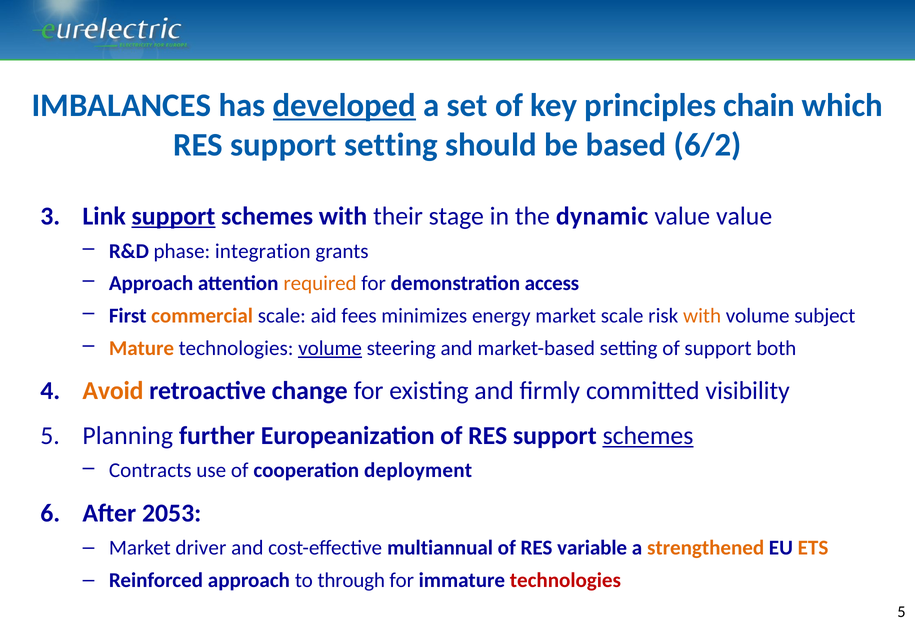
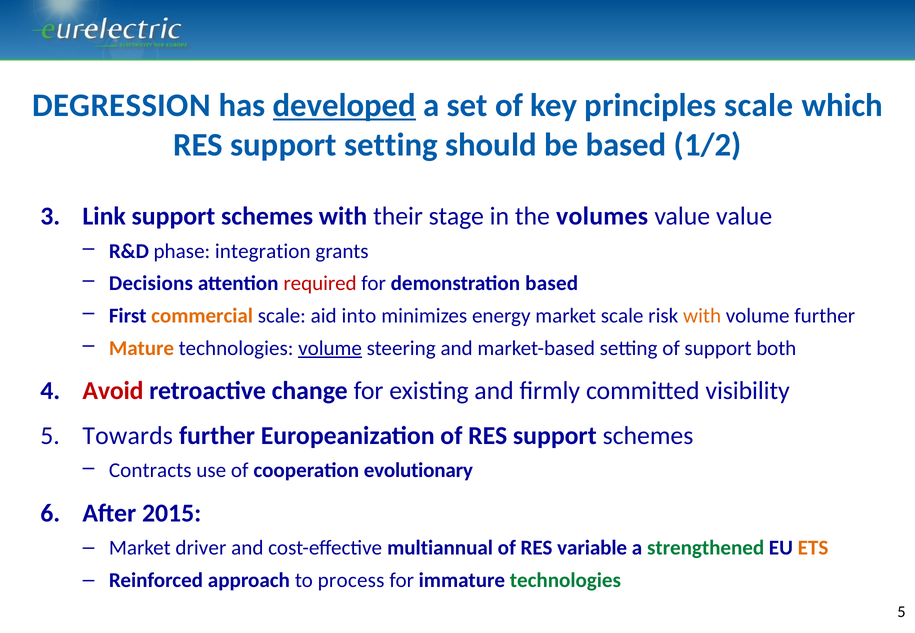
IMBALANCES: IMBALANCES -> DEGRESSION
principles chain: chain -> scale
6/2: 6/2 -> 1/2
support at (173, 216) underline: present -> none
dynamic: dynamic -> volumes
Approach at (151, 284): Approach -> Decisions
required colour: orange -> red
demonstration access: access -> based
fees: fees -> into
volume subject: subject -> further
Avoid colour: orange -> red
Planning: Planning -> Towards
schemes at (648, 436) underline: present -> none
deployment: deployment -> evolutionary
2053: 2053 -> 2015
strengthened colour: orange -> green
through: through -> process
technologies at (565, 581) colour: red -> green
